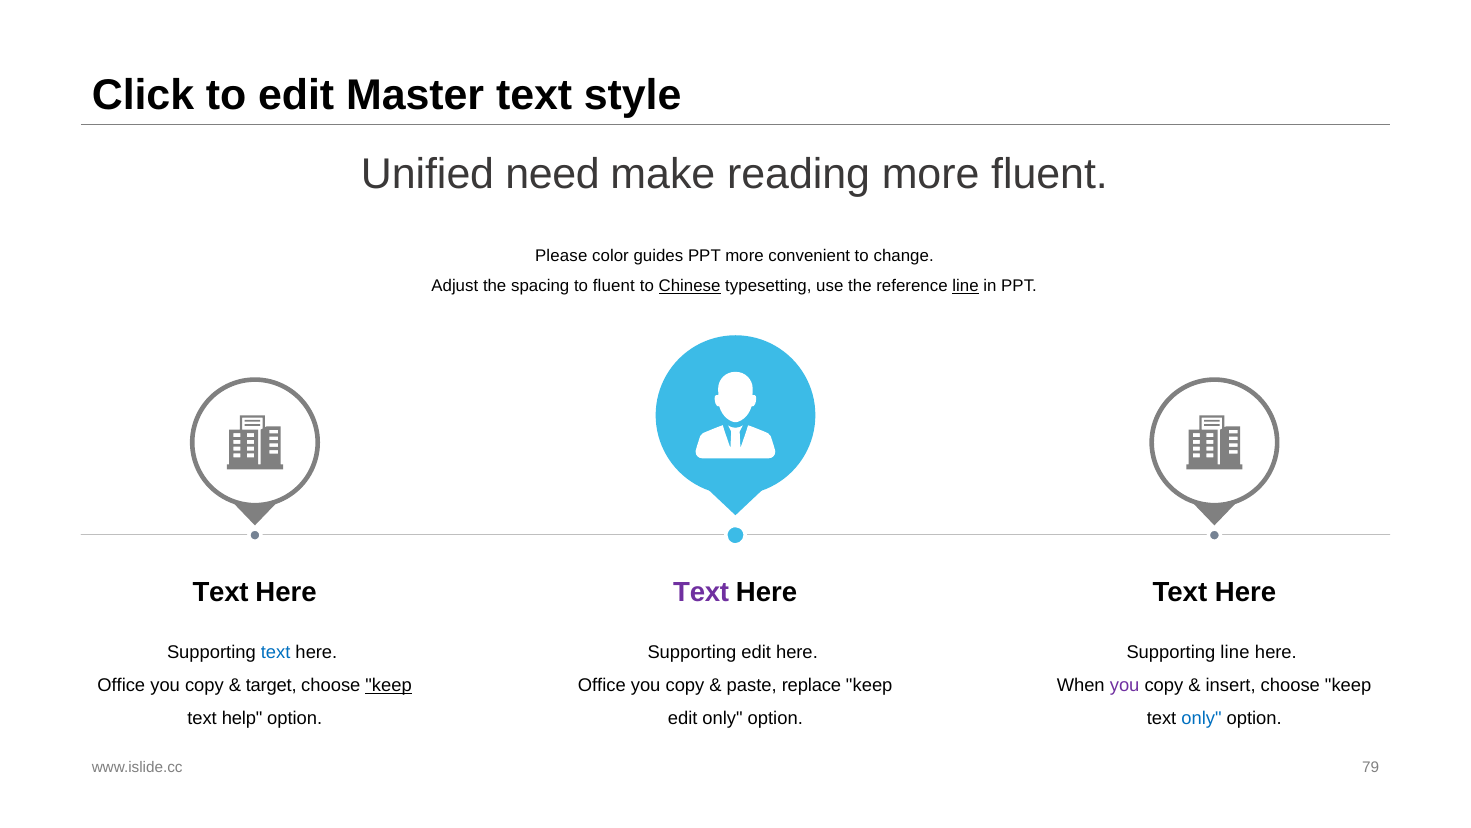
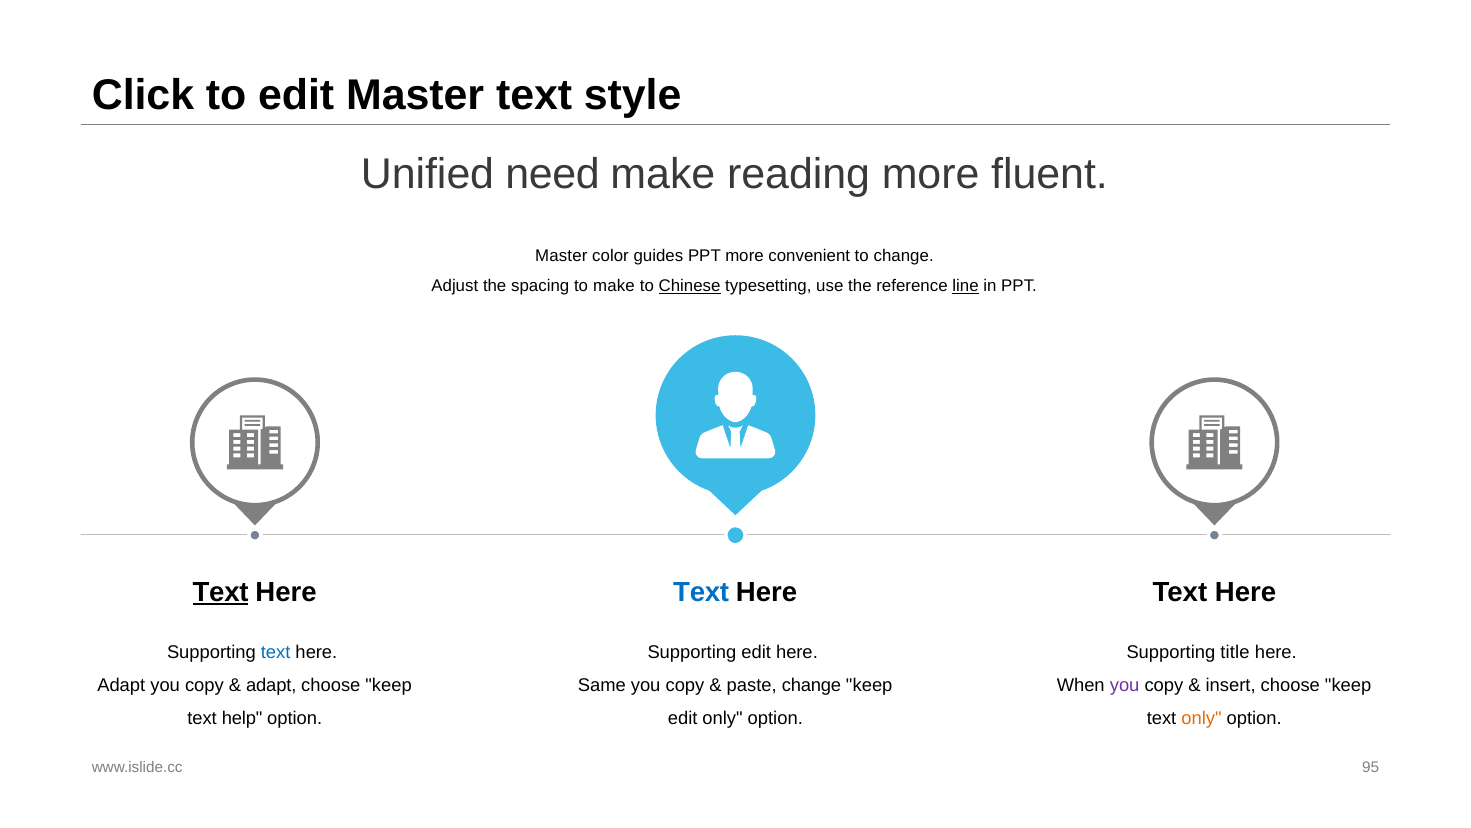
Please at (561, 256): Please -> Master
to fluent: fluent -> make
Text at (221, 592) underline: none -> present
Text at (701, 592) colour: purple -> blue
Supporting line: line -> title
Office at (121, 685): Office -> Adapt
target at (271, 685): target -> adapt
keep at (389, 685) underline: present -> none
Office at (602, 685): Office -> Same
paste replace: replace -> change
only at (1201, 718) colour: blue -> orange
79: 79 -> 95
